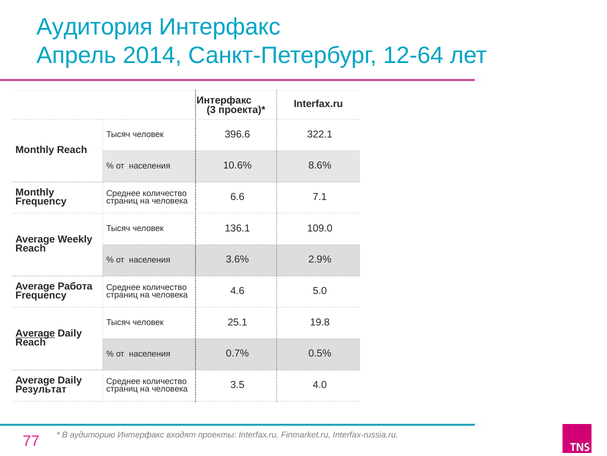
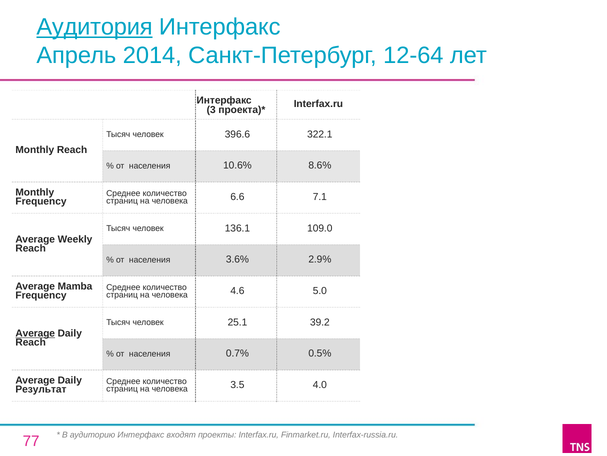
Аудитория underline: none -> present
Работа: Работа -> Mamba
19.8: 19.8 -> 39.2
